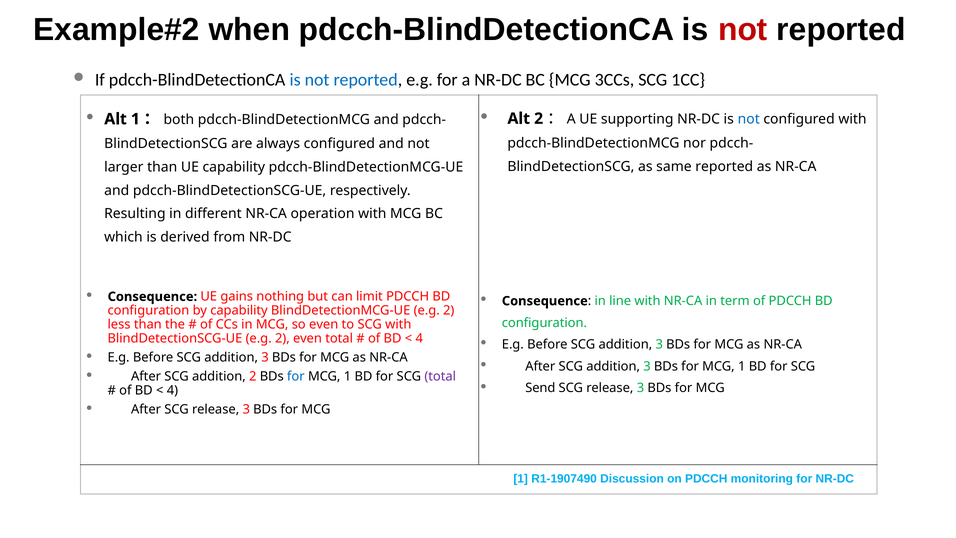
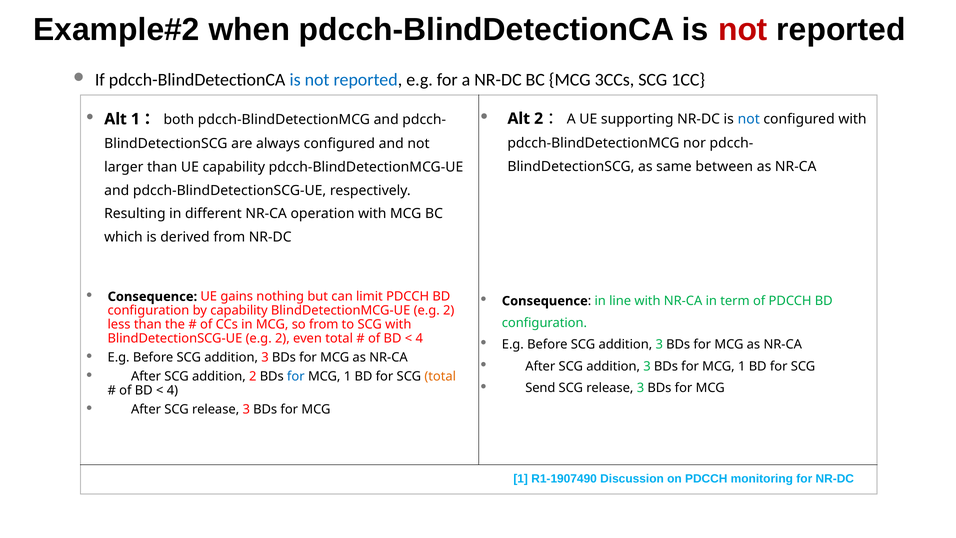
same reported: reported -> between
so even: even -> from
total at (440, 376) colour: purple -> orange
